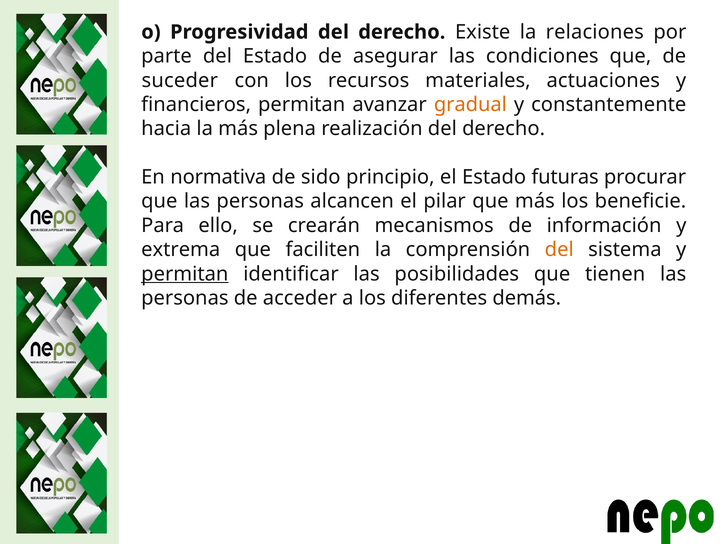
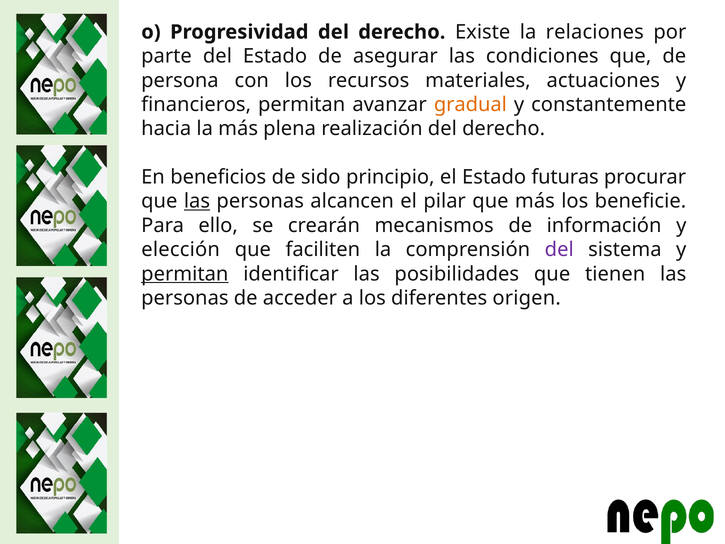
suceder: suceder -> persona
normativa: normativa -> beneficios
las at (197, 201) underline: none -> present
extrema: extrema -> elección
del at (559, 250) colour: orange -> purple
demás: demás -> origen
